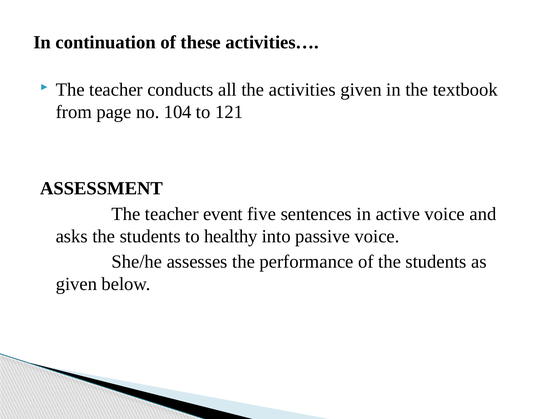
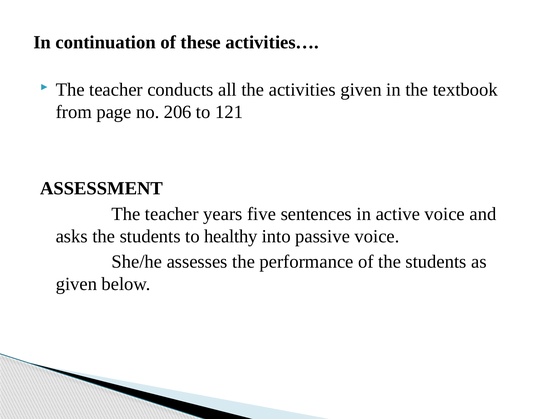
104: 104 -> 206
event: event -> years
